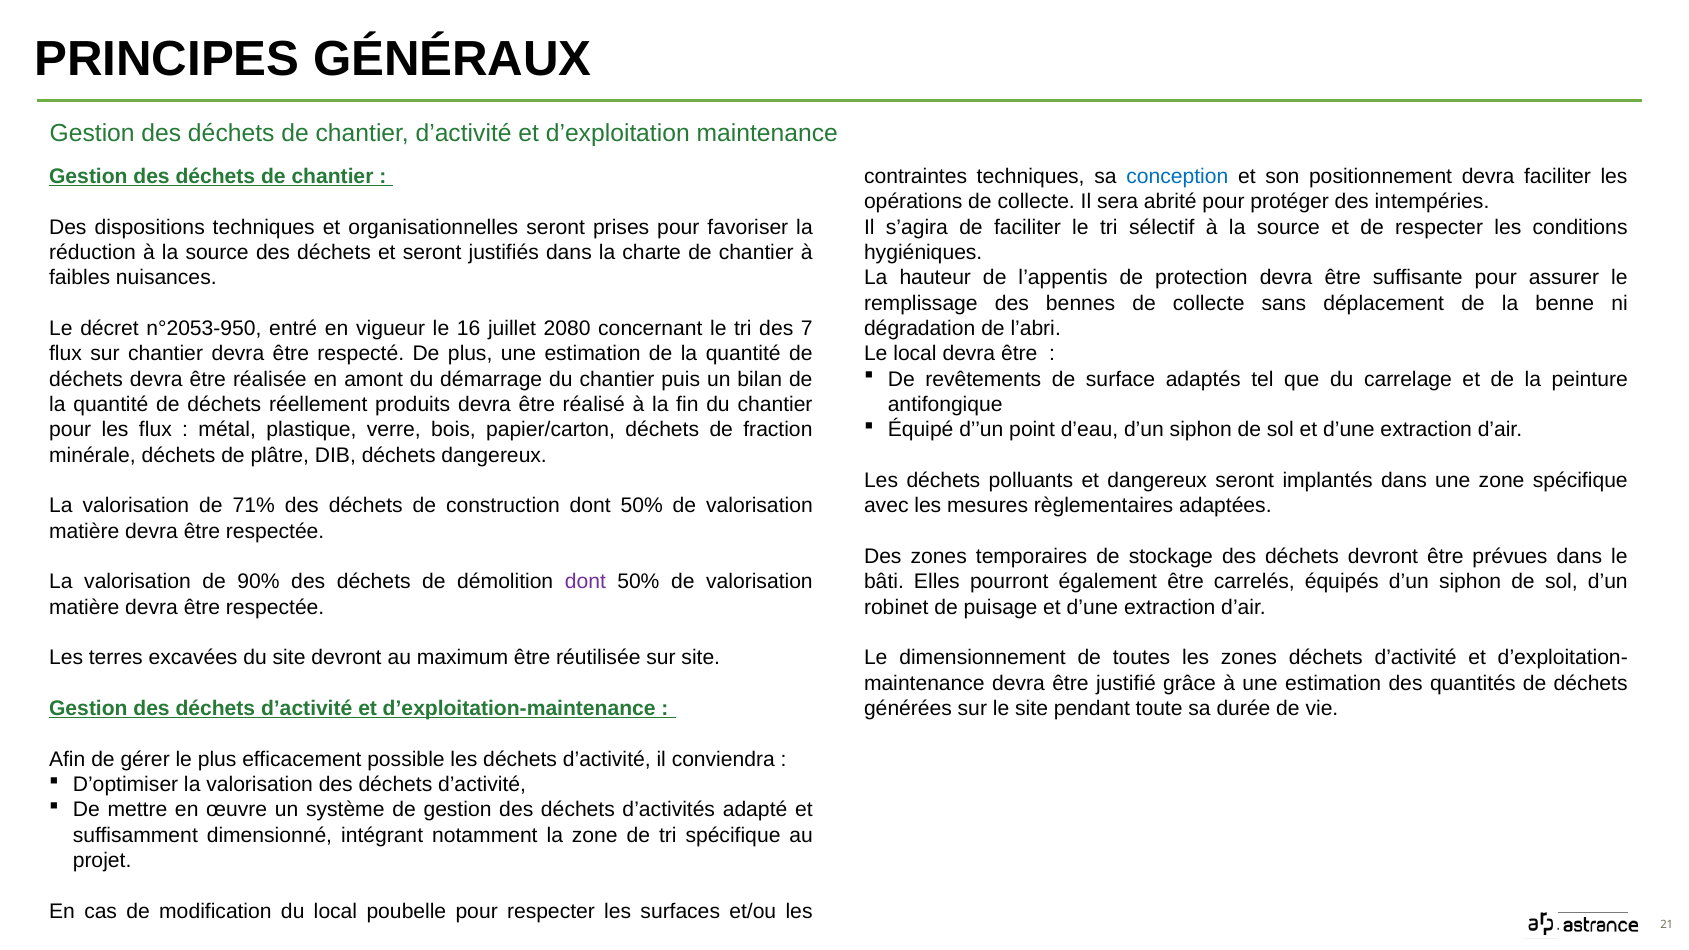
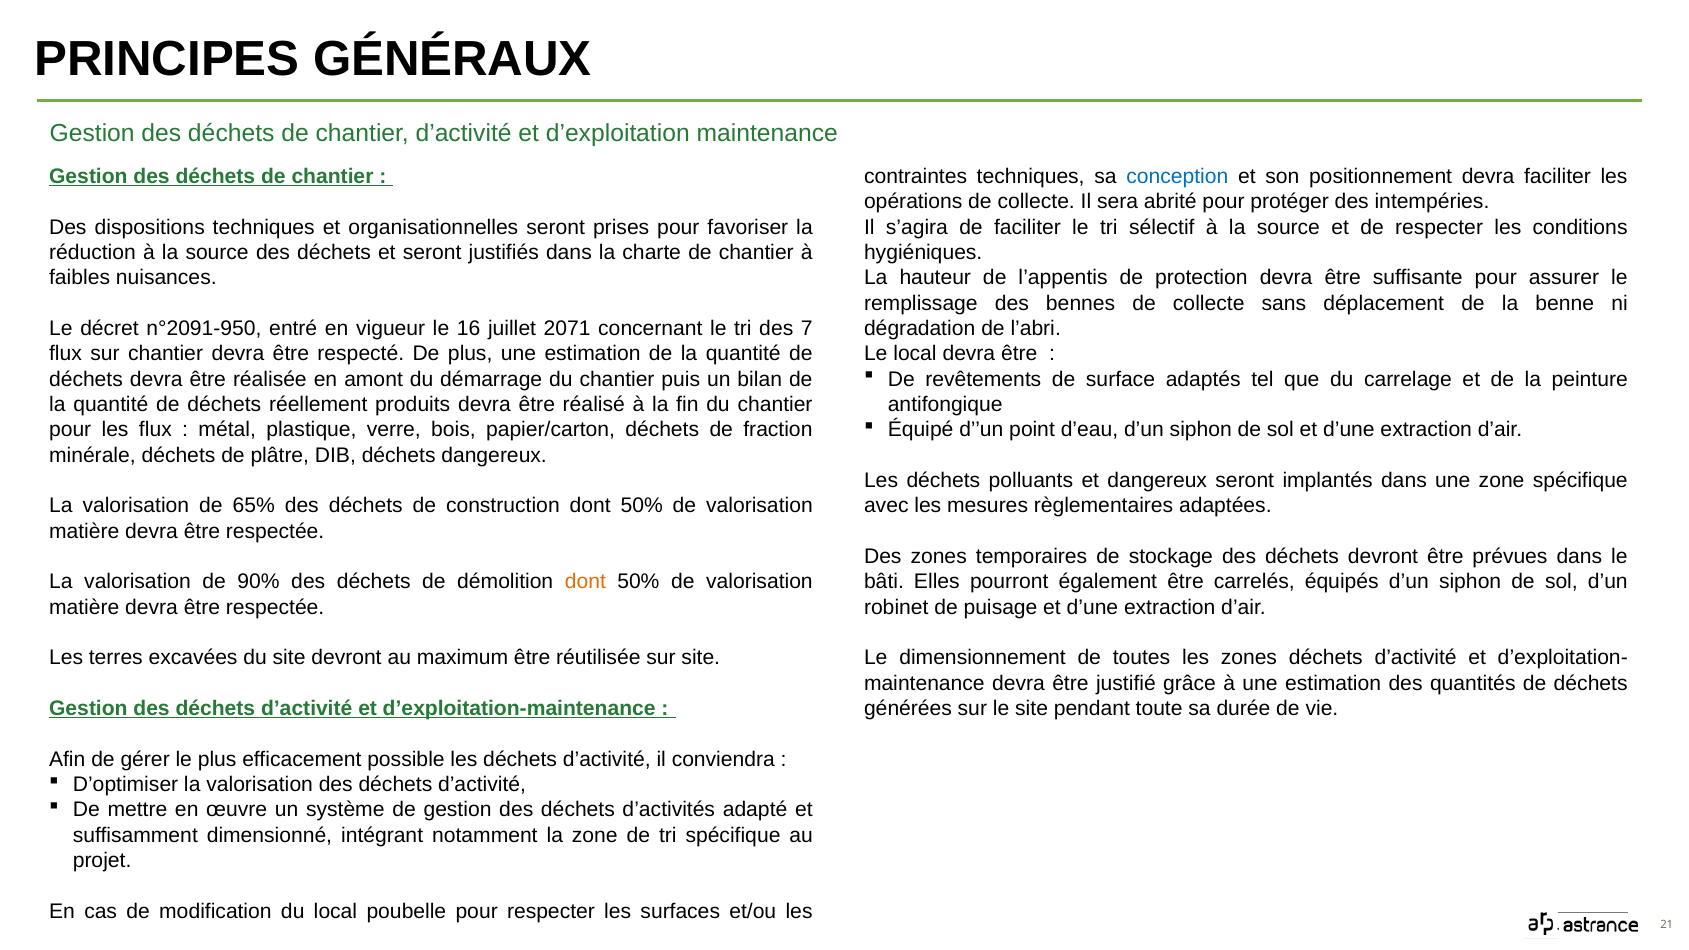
n°2053-950: n°2053-950 -> n°2091-950
2080: 2080 -> 2071
71%: 71% -> 65%
dont at (585, 582) colour: purple -> orange
